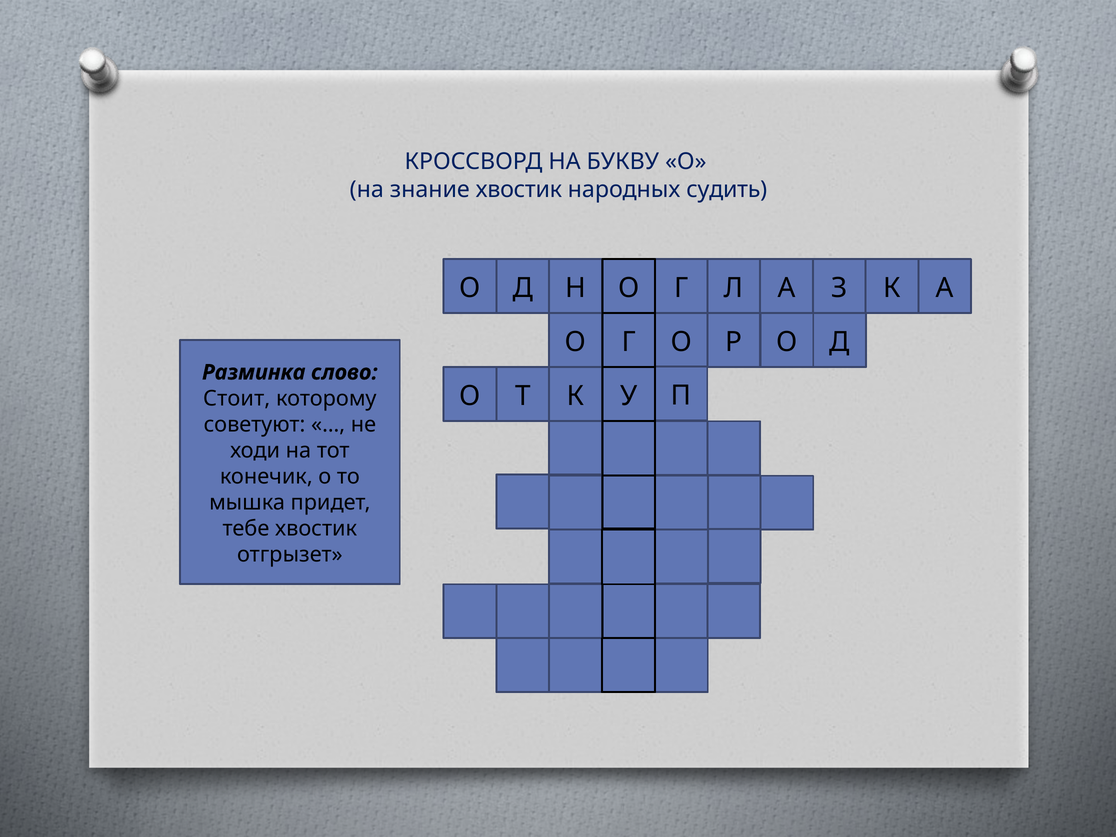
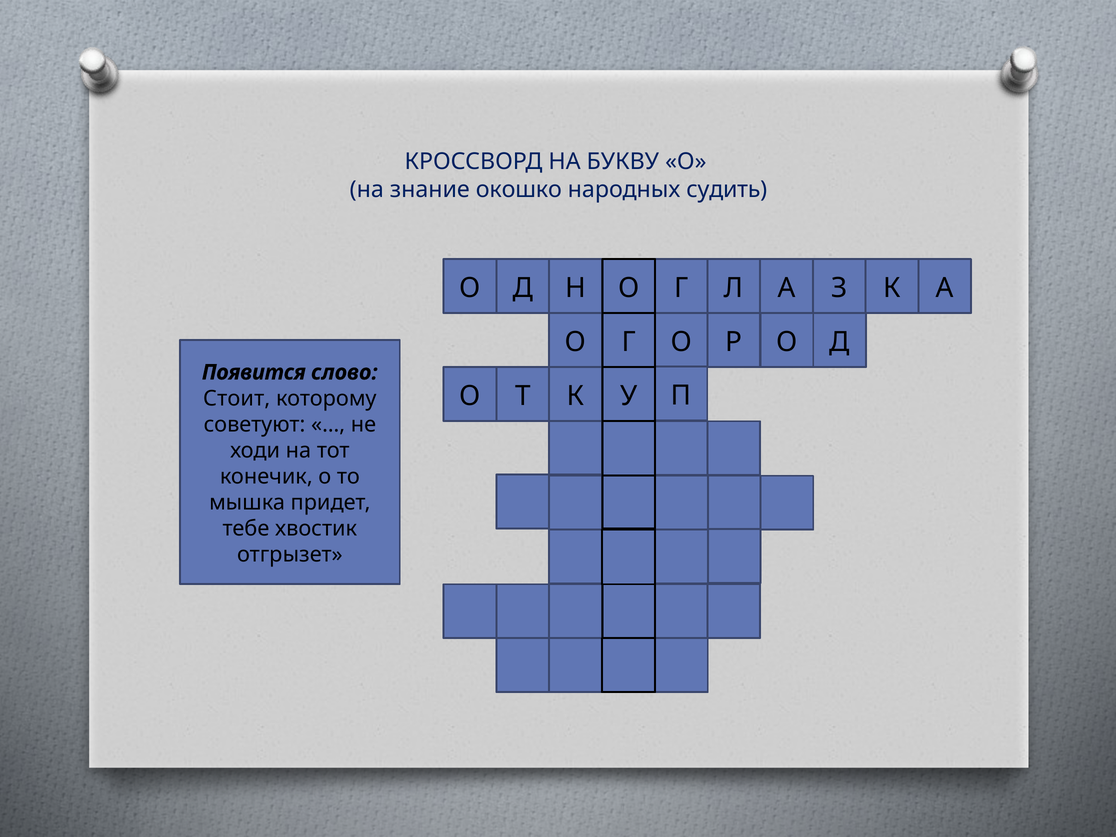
знание хвостик: хвостик -> окошко
Разминка: Разминка -> Появится
